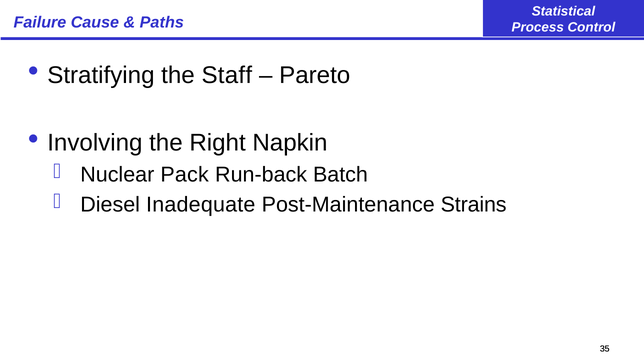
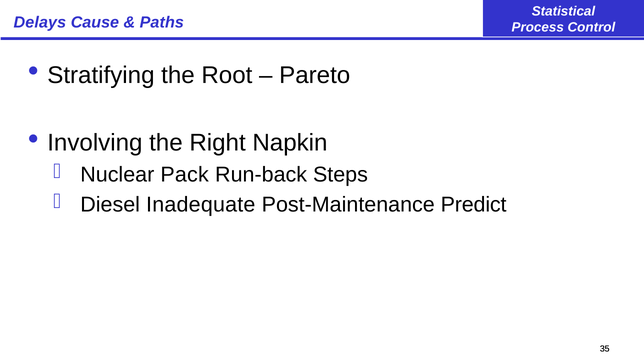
Failure: Failure -> Delays
Staff: Staff -> Root
Batch: Batch -> Steps
Strains: Strains -> Predict
